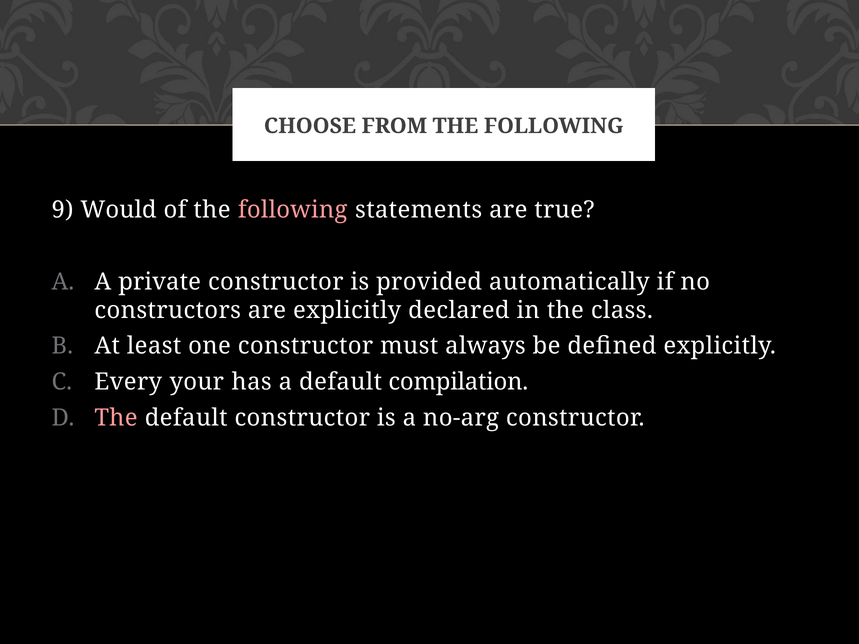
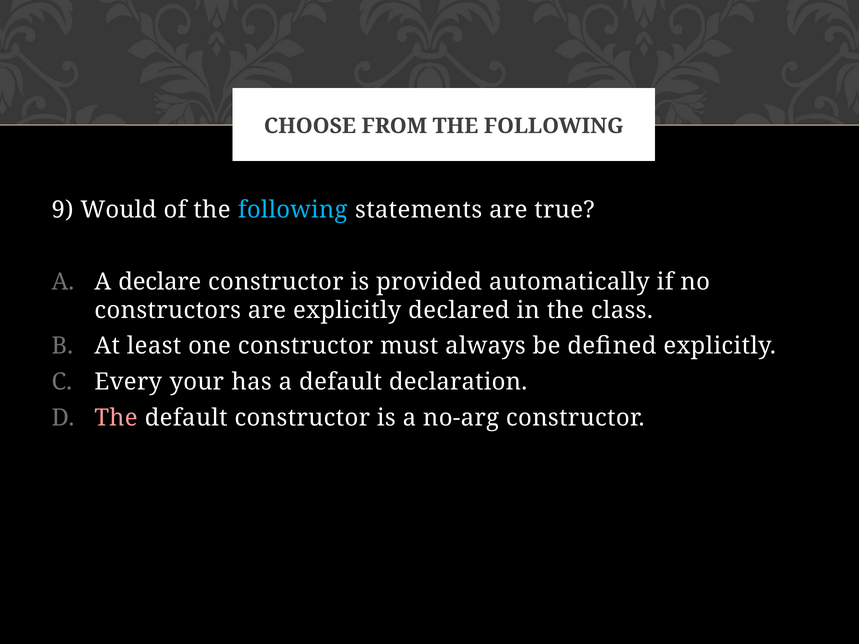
following at (293, 210) colour: pink -> light blue
private: private -> declare
compilation: compilation -> declaration
